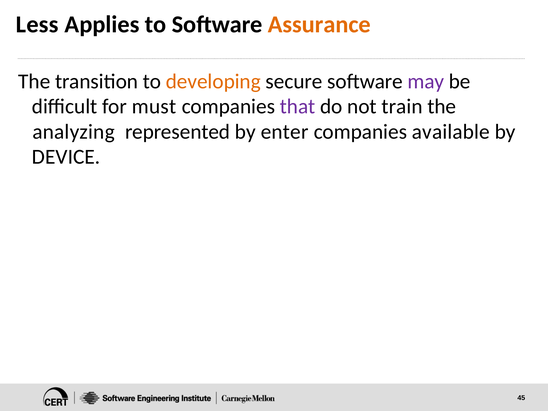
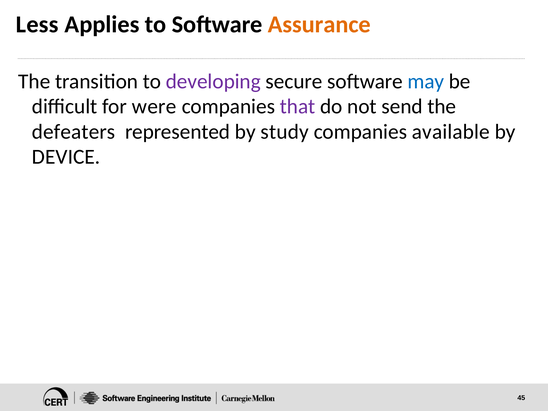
developing colour: orange -> purple
may colour: purple -> blue
must: must -> were
train: train -> send
analyzing: analyzing -> defeaters
enter: enter -> study
